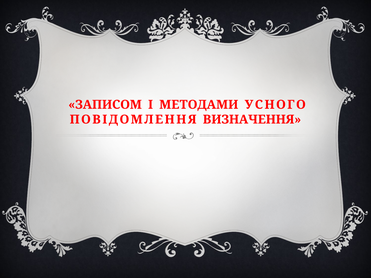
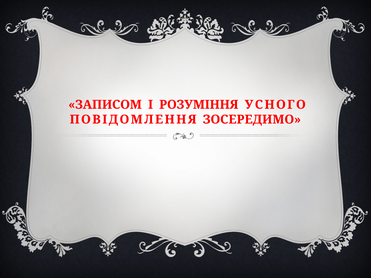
МЕТОДАМИ: МЕТОДАМИ -> РОЗУМІННЯ
ВИЗНАЧЕННЯ: ВИЗНАЧЕННЯ -> ЗОСЕРЕДИМО
